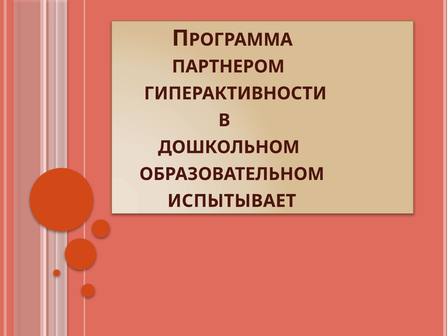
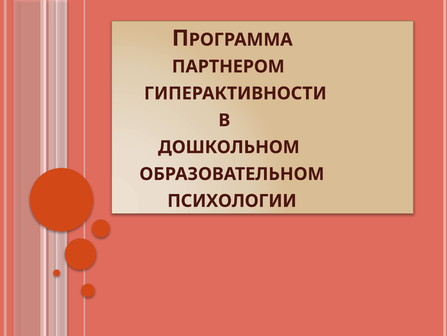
ИСПЫТЫВАЕТ: ИСПЫТЫВАЕТ -> ПСИХОЛОГИИ
